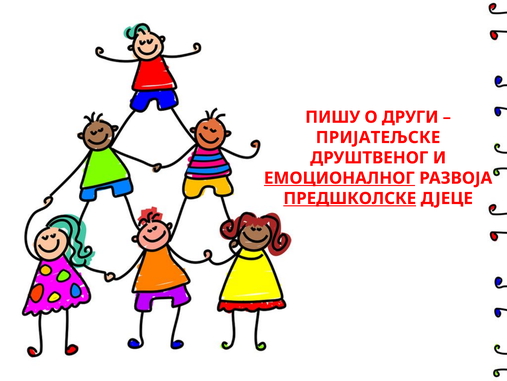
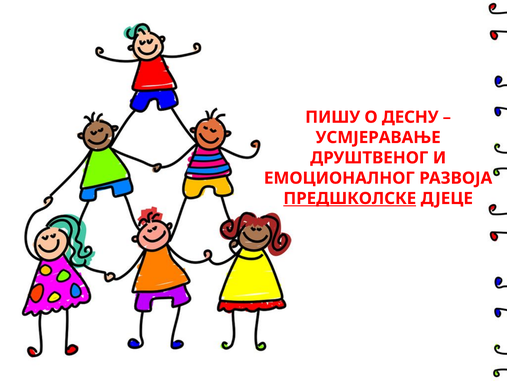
ДРУГИ: ДРУГИ -> ДЕСНУ
ПРИЈАТЕЉСКЕ: ПРИЈАТЕЉСКЕ -> УСМЈЕРАВАЊЕ
ЕМОЦИОНАЛНОГ underline: present -> none
